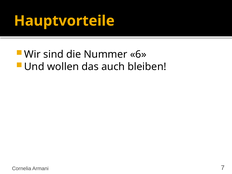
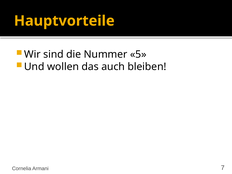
6: 6 -> 5
